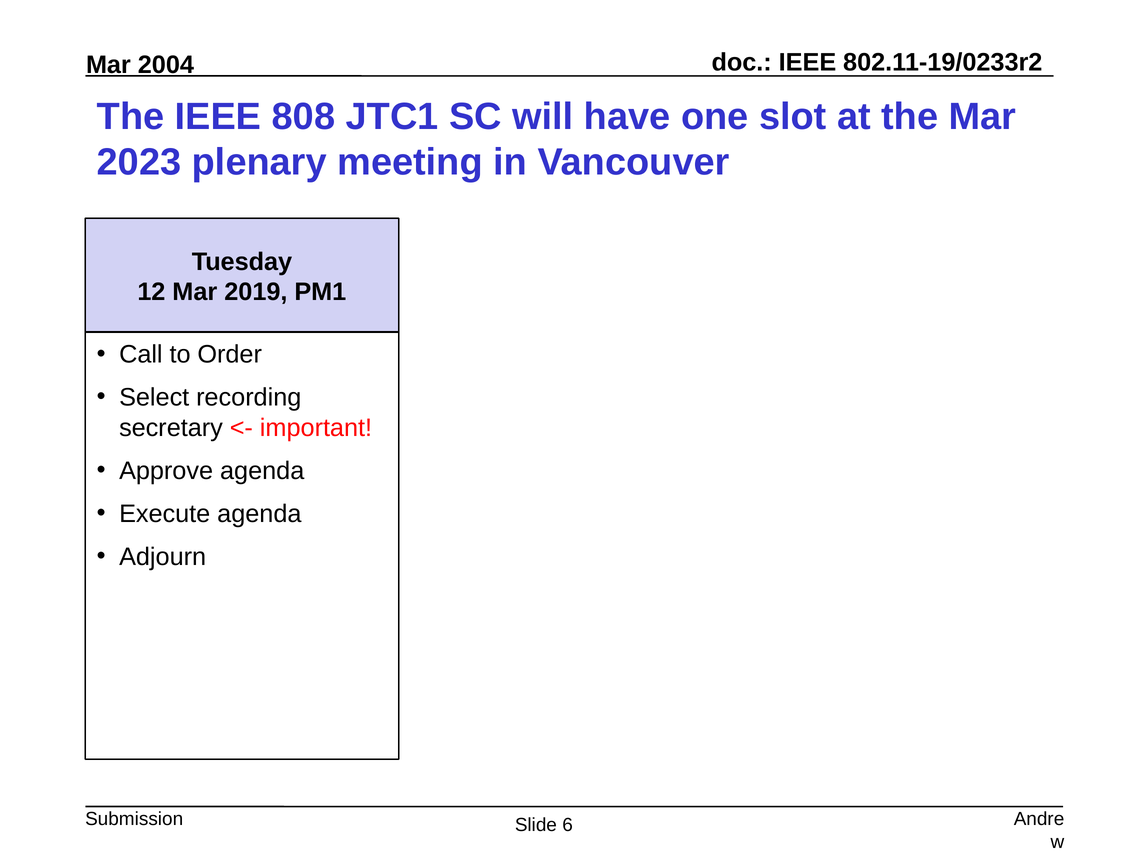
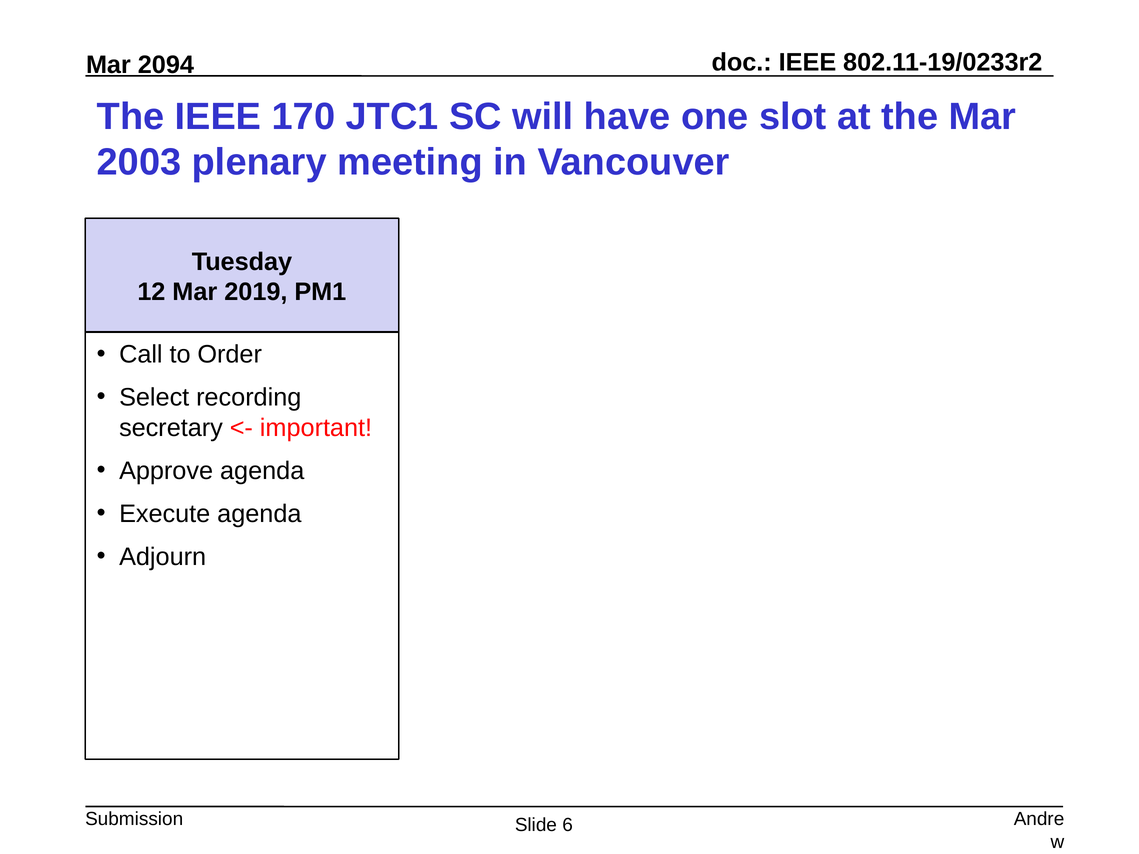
2004: 2004 -> 2094
808: 808 -> 170
2023: 2023 -> 2003
